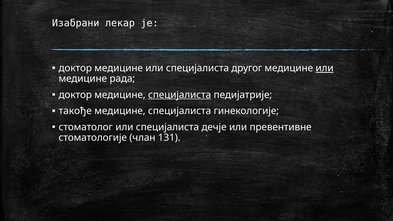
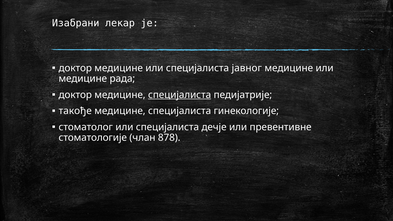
другог: другог -> јавног
или at (325, 68) underline: present -> none
131: 131 -> 878
